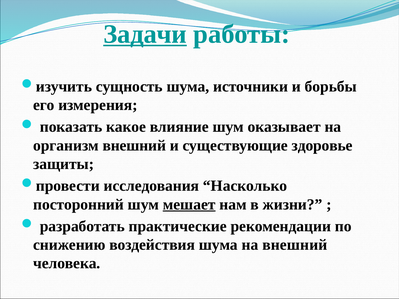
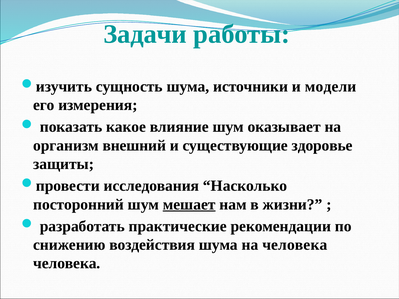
Задачи underline: present -> none
борьбы: борьбы -> модели
на внешний: внешний -> человека
